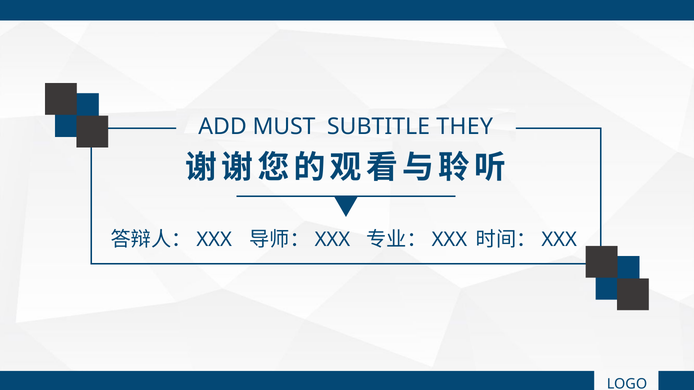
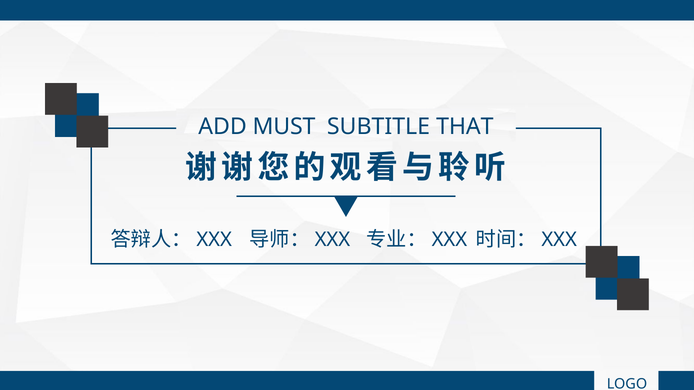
THEY: THEY -> THAT
